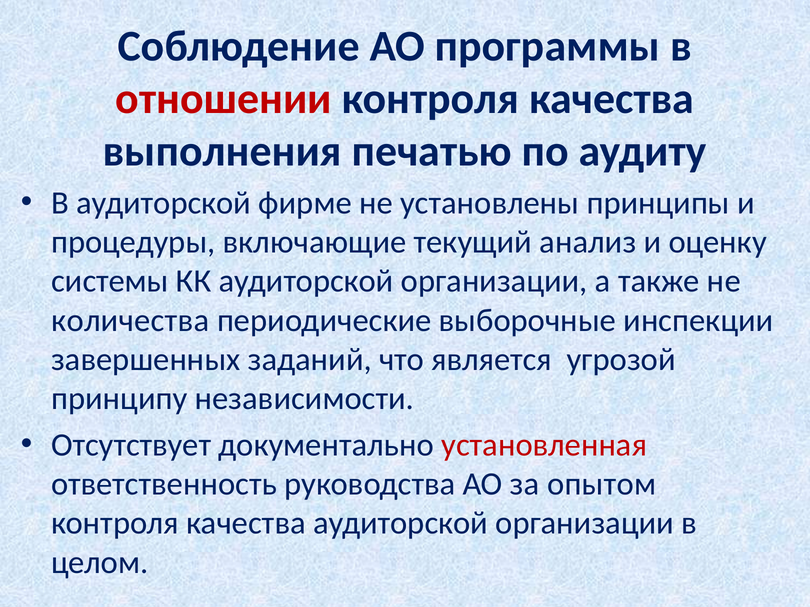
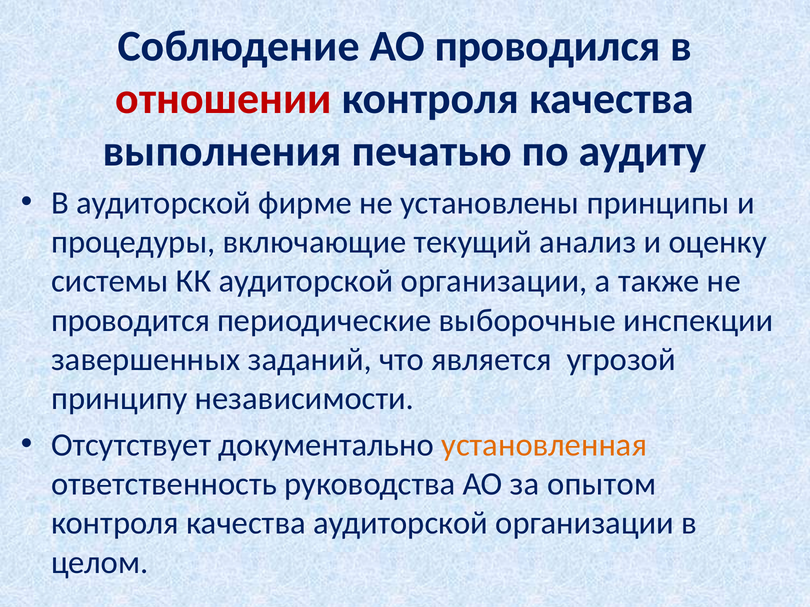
программы: программы -> проводился
количества: количества -> проводится
установленная colour: red -> orange
